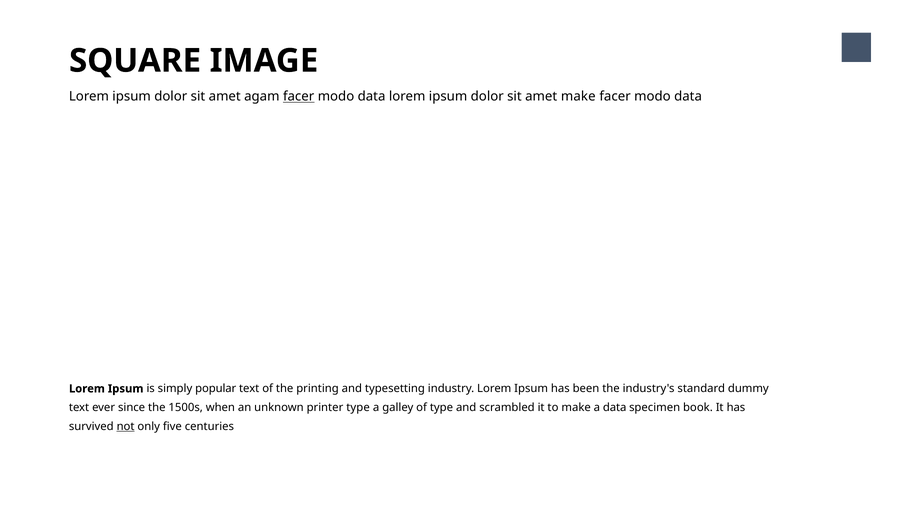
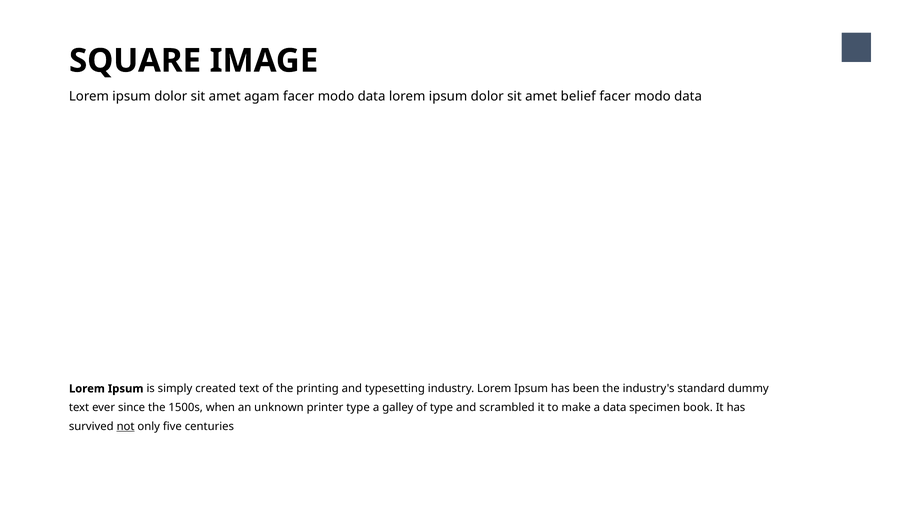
facer at (299, 97) underline: present -> none
amet make: make -> belief
popular: popular -> created
